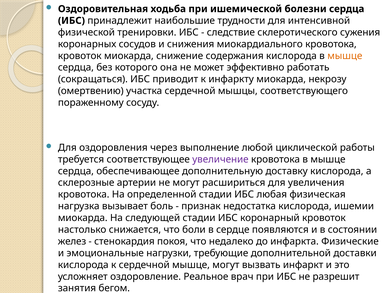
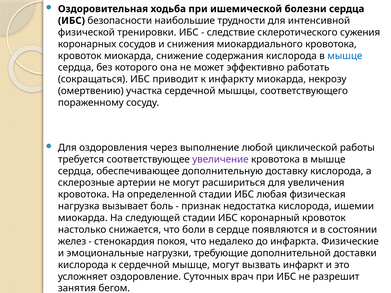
принадлежит: принадлежит -> безопасности
мышце at (345, 56) colour: orange -> blue
Реальное: Реальное -> Суточных
